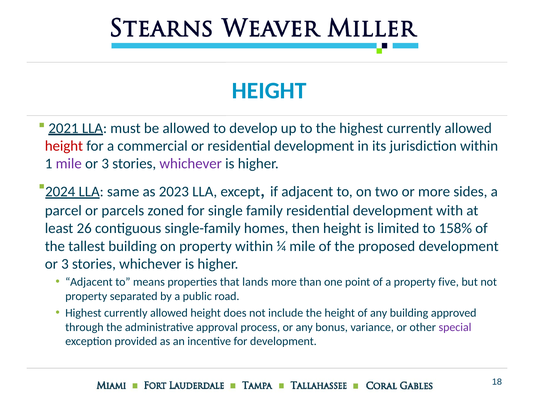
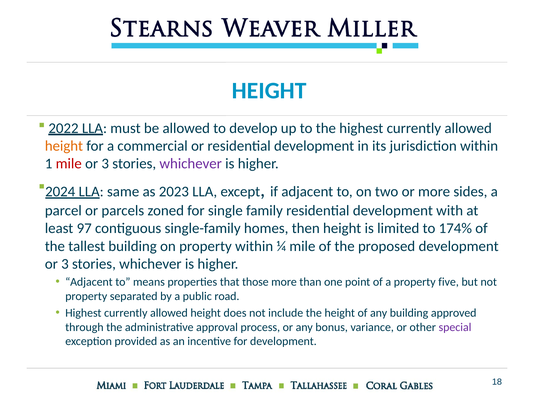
2021: 2021 -> 2022
height at (64, 146) colour: red -> orange
mile at (69, 164) colour: purple -> red
26: 26 -> 97
158%: 158% -> 174%
lands: lands -> those
